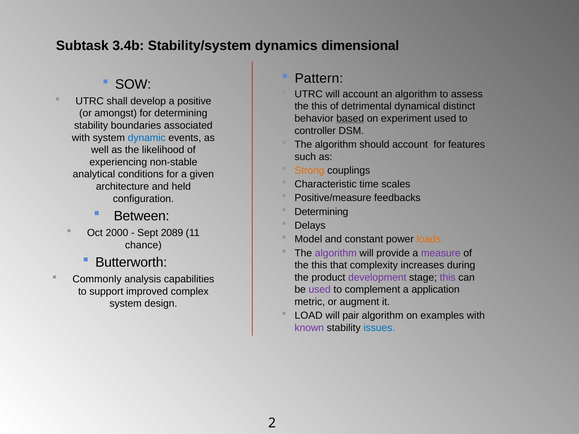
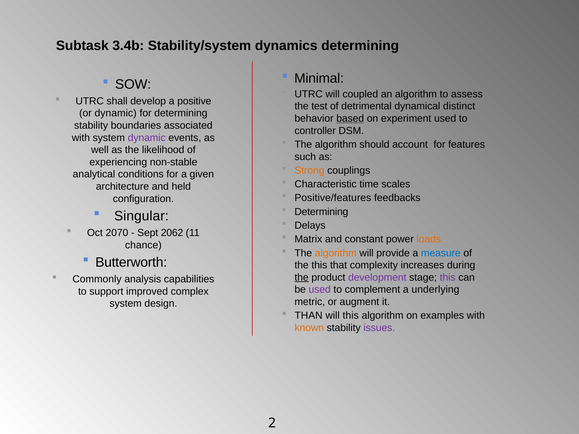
dynamics dimensional: dimensional -> determining
Pattern: Pattern -> Minimal
will account: account -> coupled
this at (319, 106): this -> test
or amongst: amongst -> dynamic
dynamic at (147, 138) colour: blue -> purple
Positive/measure: Positive/measure -> Positive/features
Between: Between -> Singular
2000: 2000 -> 2070
2089: 2089 -> 2062
Model: Model -> Matrix
algorithm at (336, 253) colour: purple -> orange
measure colour: purple -> blue
the at (302, 278) underline: none -> present
application: application -> underlying
LOAD: LOAD -> THAN
will pair: pair -> this
known colour: purple -> orange
issues colour: blue -> purple
